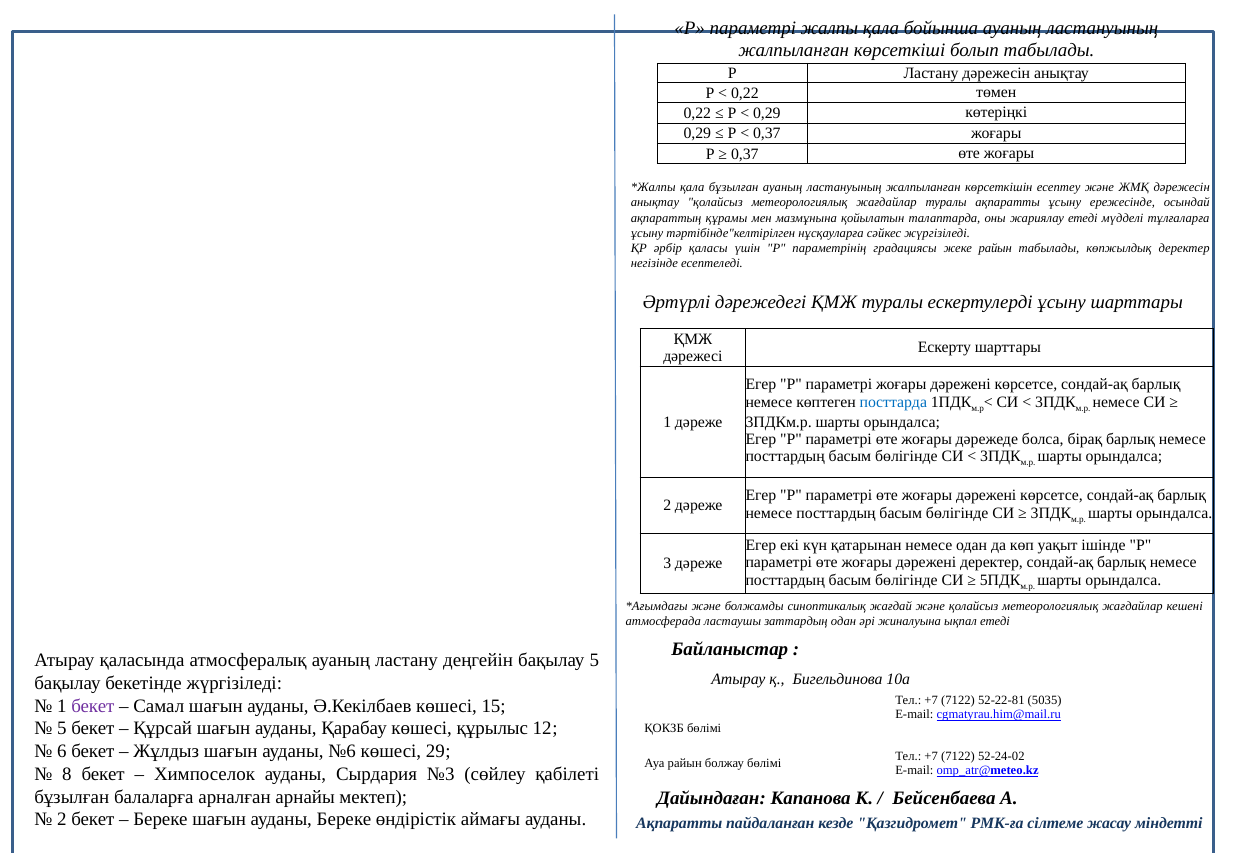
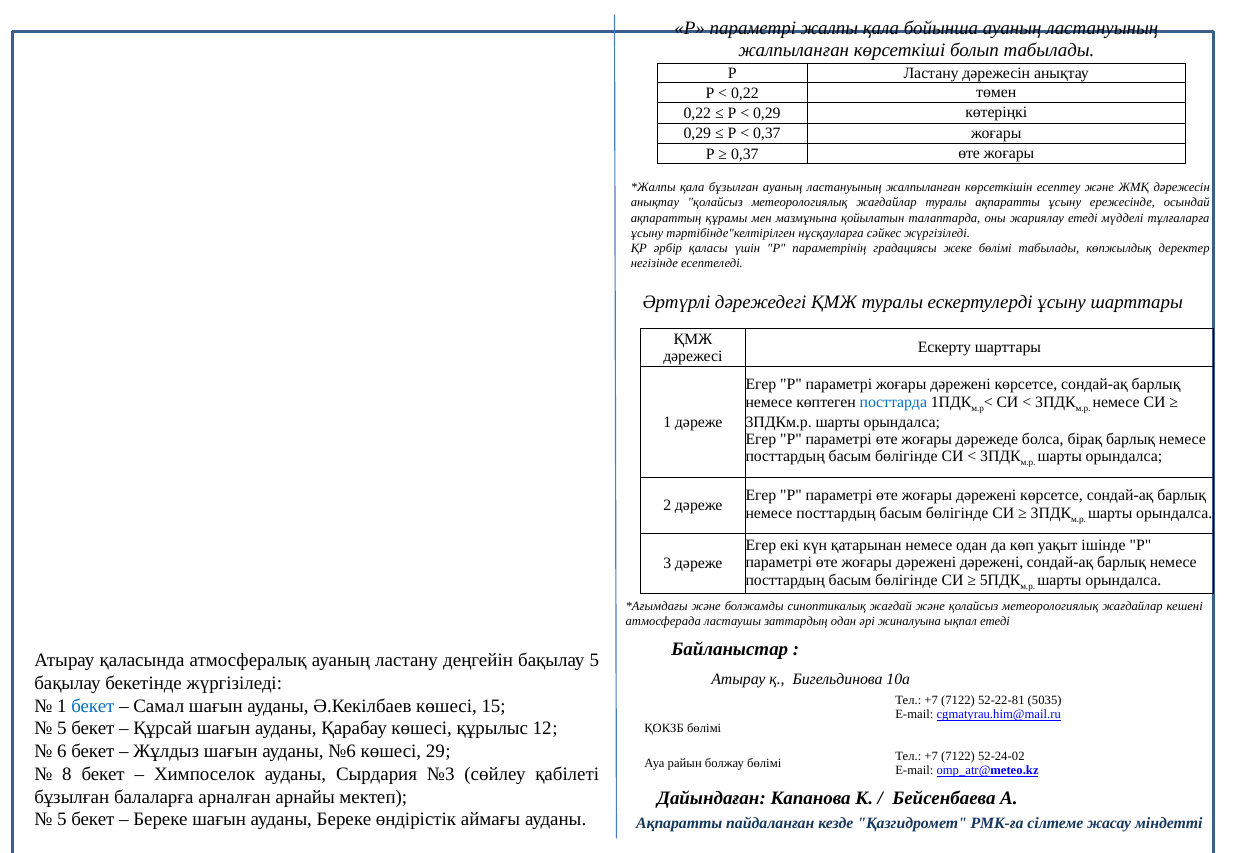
жеке райын: райын -> бөлімі
дәрежені деректер: деректер -> дәрежені
бекет at (93, 706) colour: purple -> blue
2 at (62, 820): 2 -> 5
